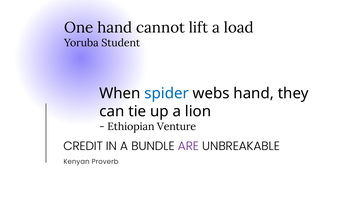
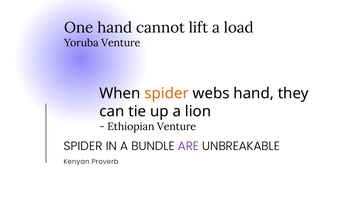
Yoruba Student: Student -> Venture
spider at (167, 93) colour: blue -> orange
CREDIT at (83, 146): CREDIT -> SPIDER
